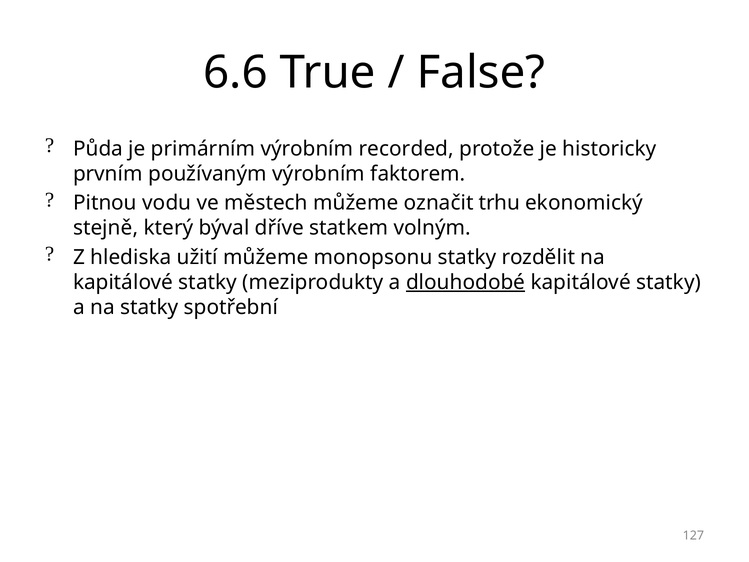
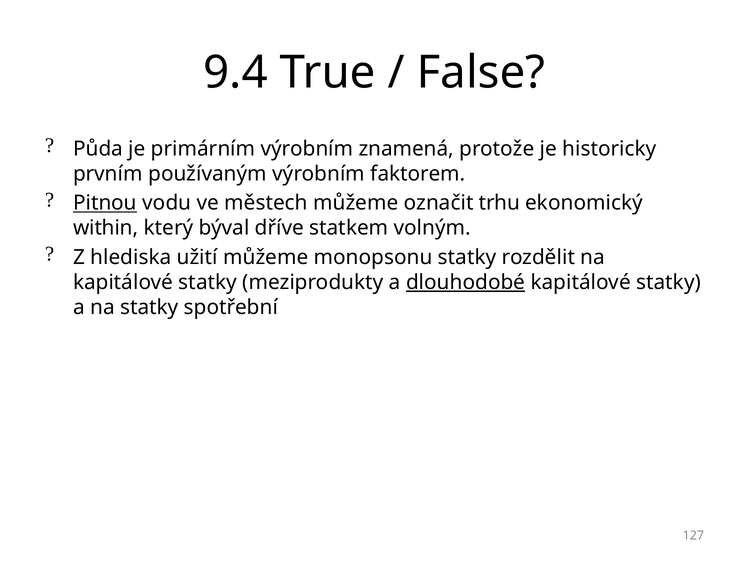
6.6: 6.6 -> 9.4
recorded: recorded -> znamená
Pitnou underline: none -> present
stejně: stejně -> within
